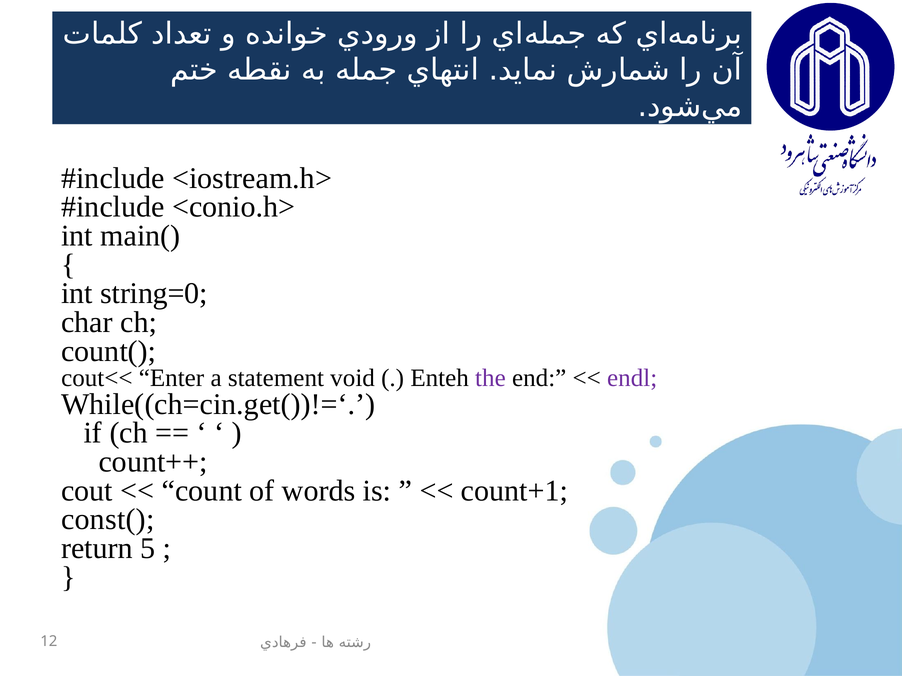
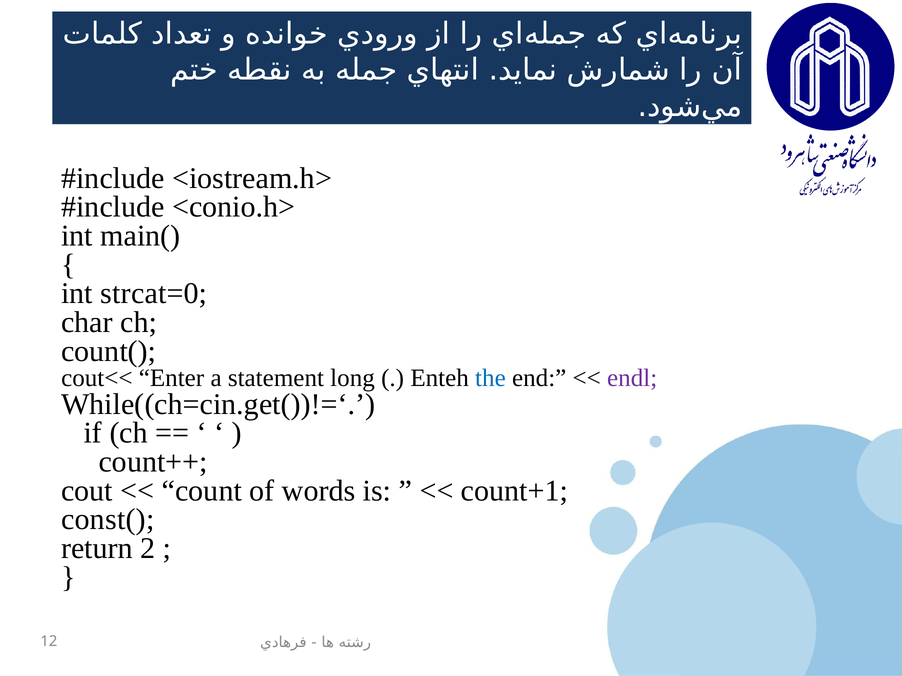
string=0: string=0 -> strcat=0
void: void -> long
the colour: purple -> blue
5: 5 -> 2
